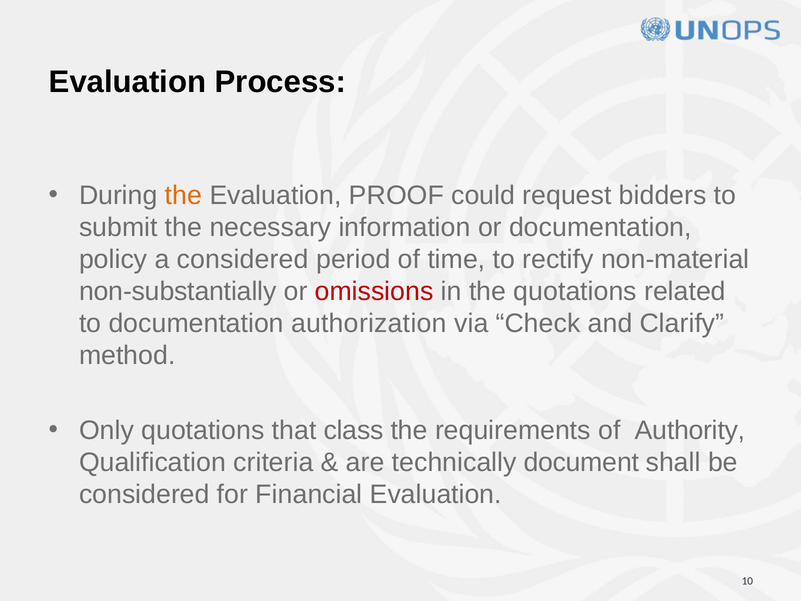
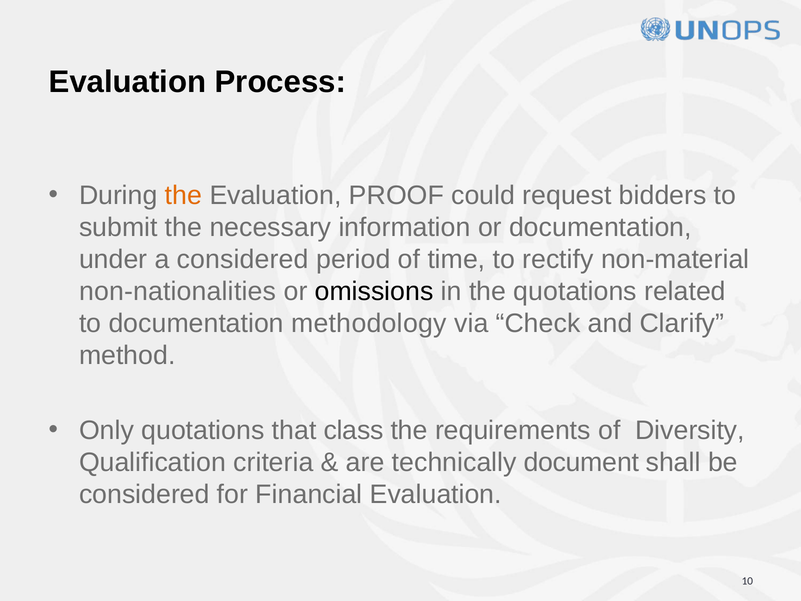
policy: policy -> under
non-substantially: non-substantially -> non-nationalities
omissions colour: red -> black
authorization: authorization -> methodology
Authority: Authority -> Diversity
